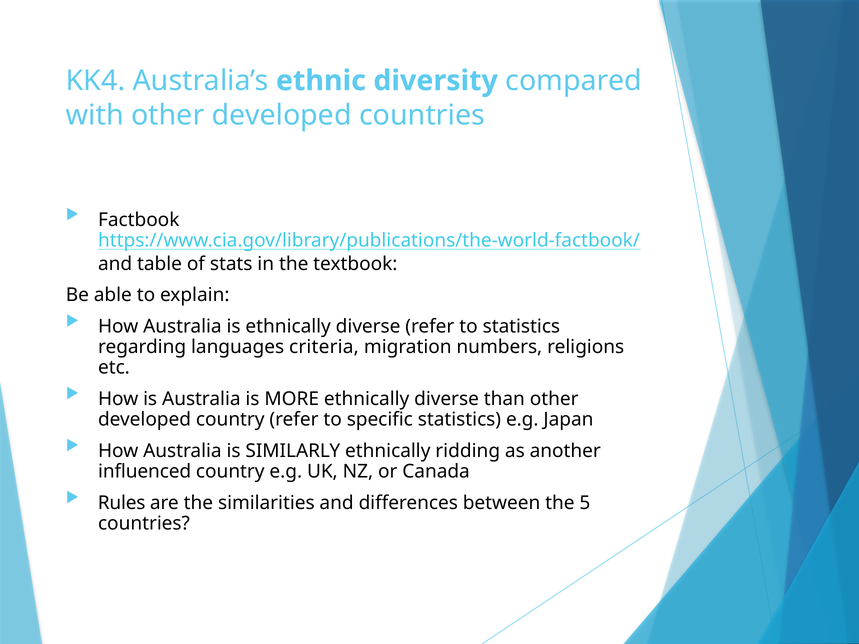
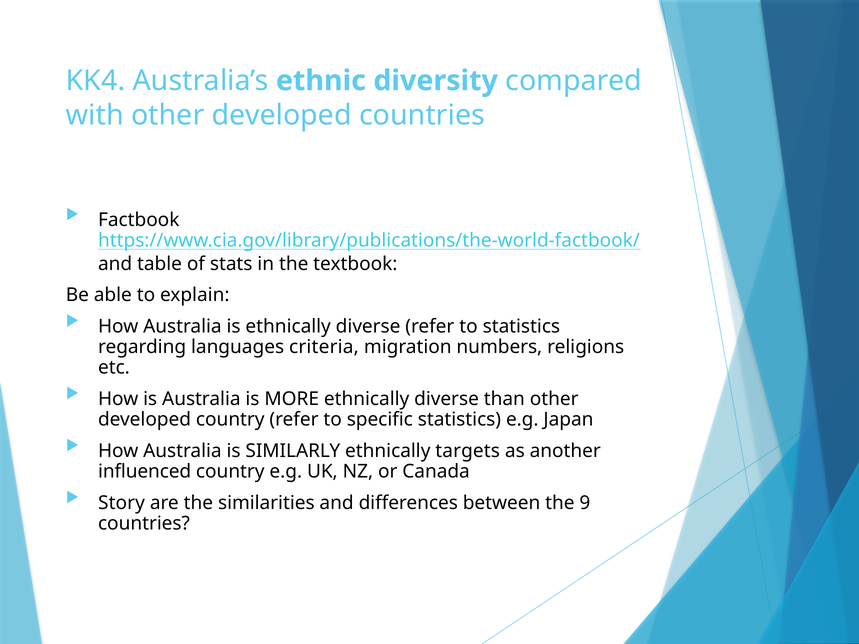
ridding: ridding -> targets
Rules: Rules -> Story
5: 5 -> 9
